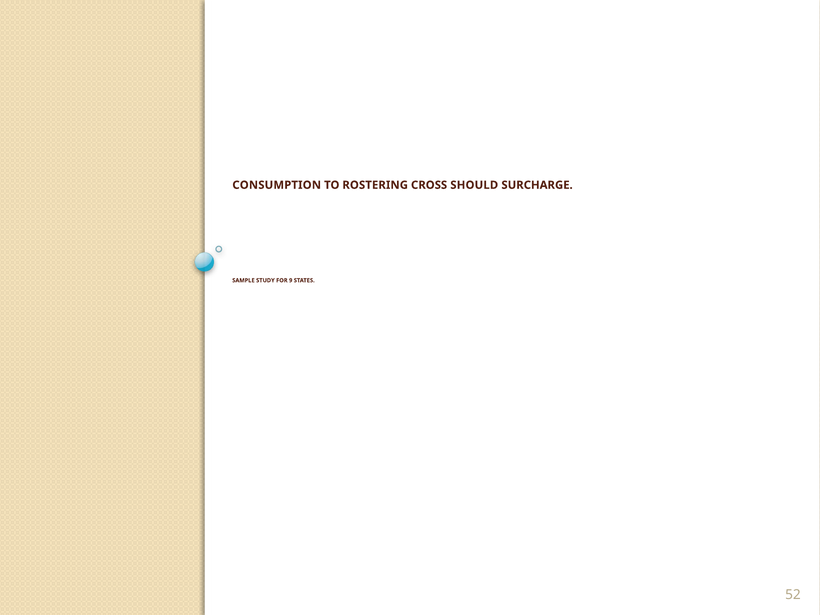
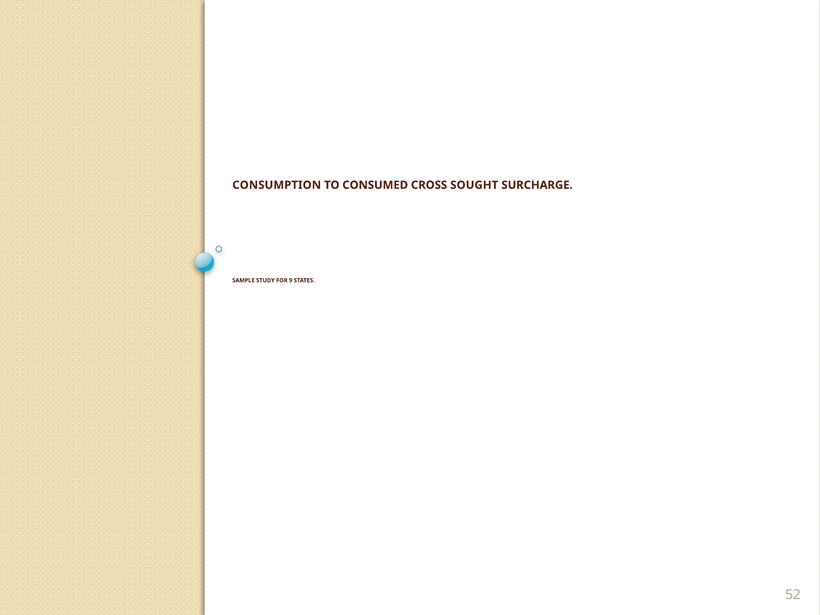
ROSTERING: ROSTERING -> CONSUMED
SHOULD: SHOULD -> SOUGHT
